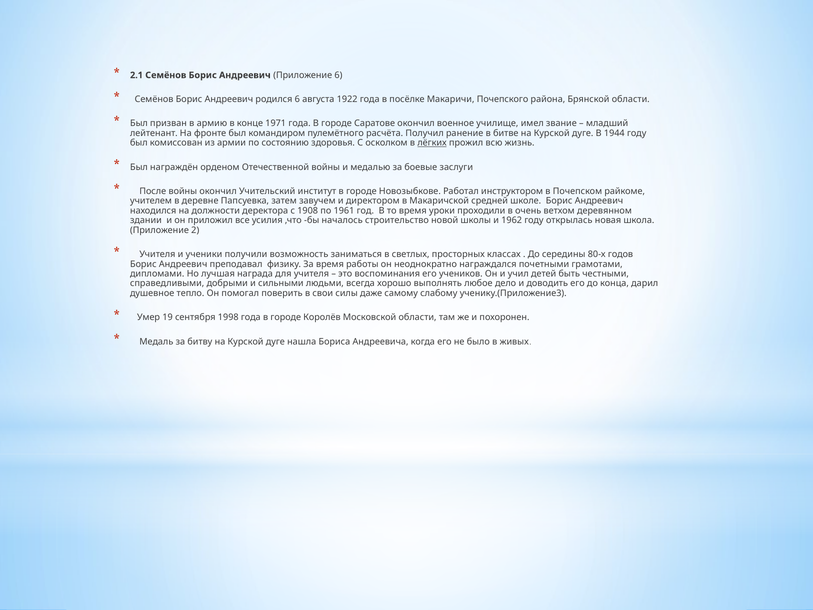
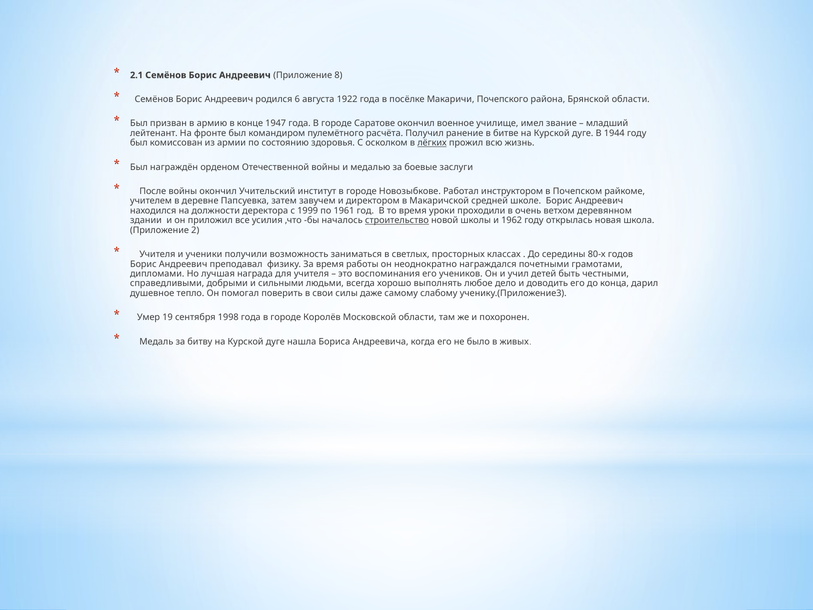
Приложение 6: 6 -> 8
1971: 1971 -> 1947
1908: 1908 -> 1999
строительство underline: none -> present
